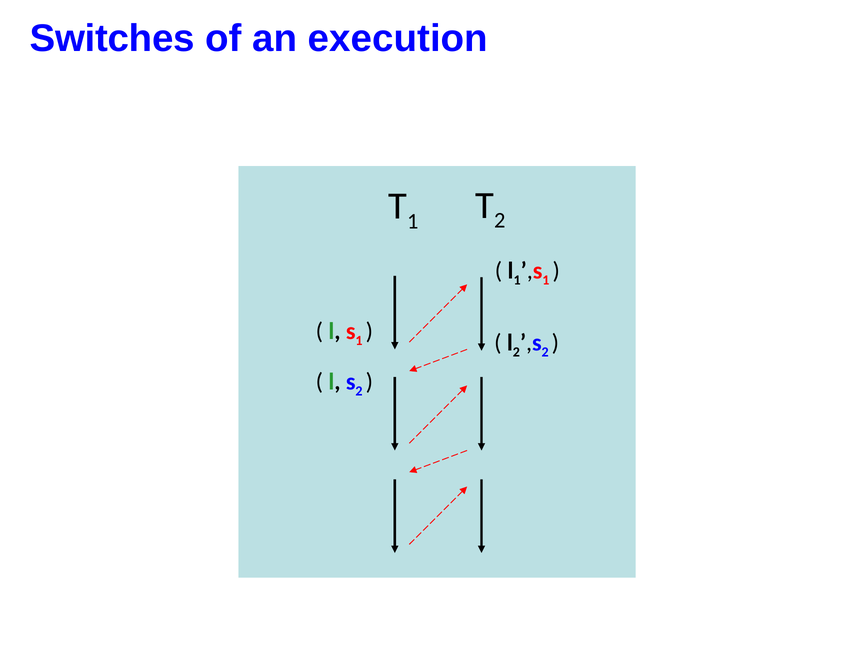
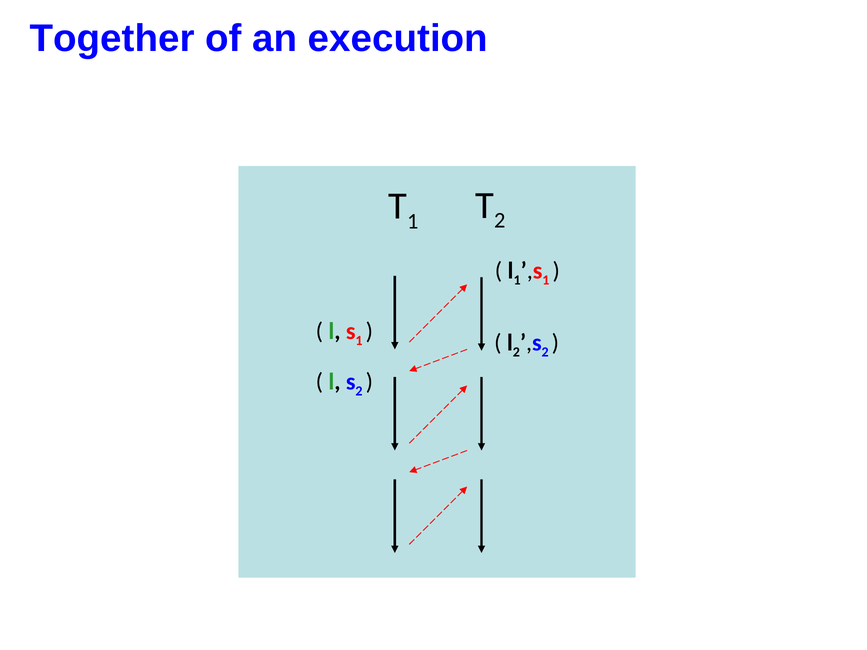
Switches: Switches -> Together
